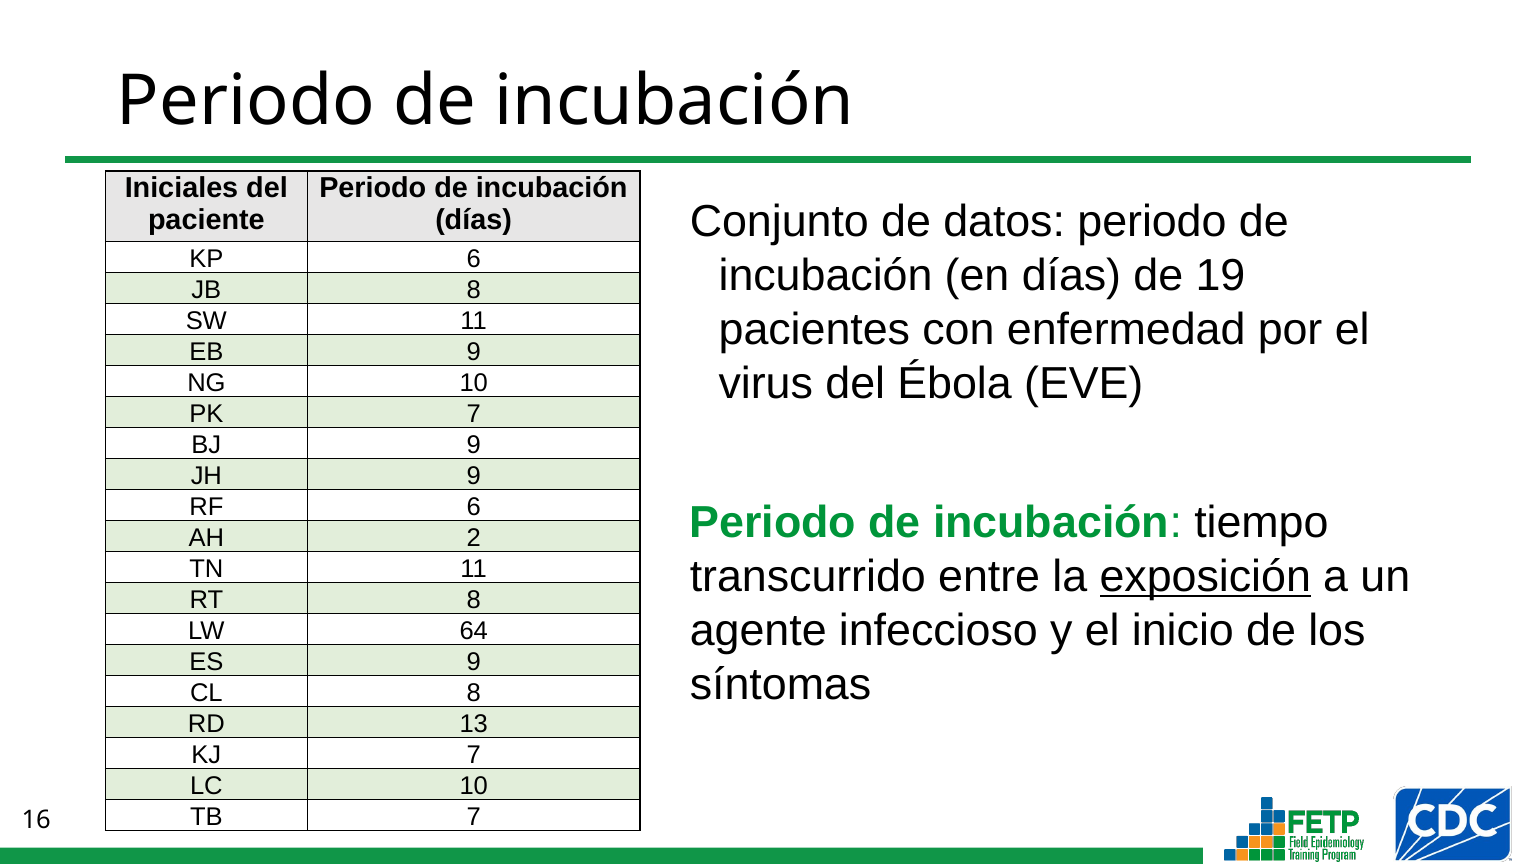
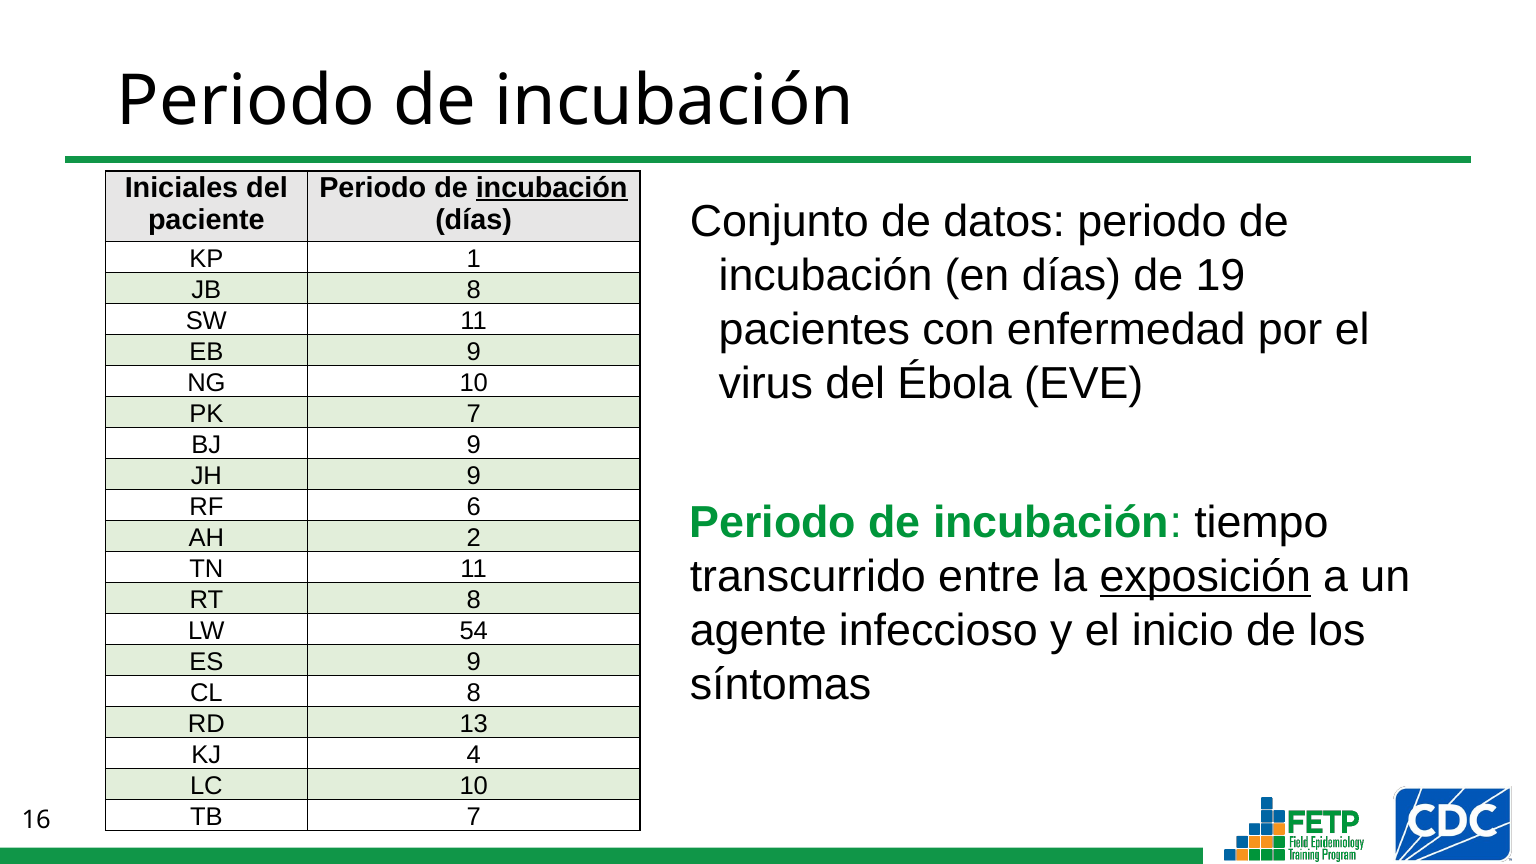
incubación at (552, 188) underline: none -> present
KP 6: 6 -> 1
64: 64 -> 54
KJ 7: 7 -> 4
